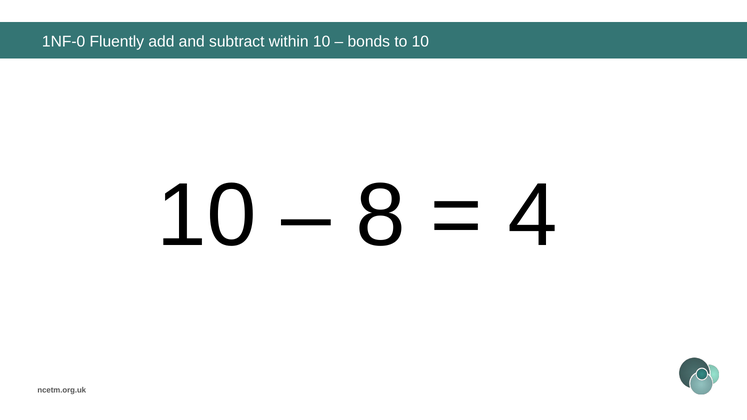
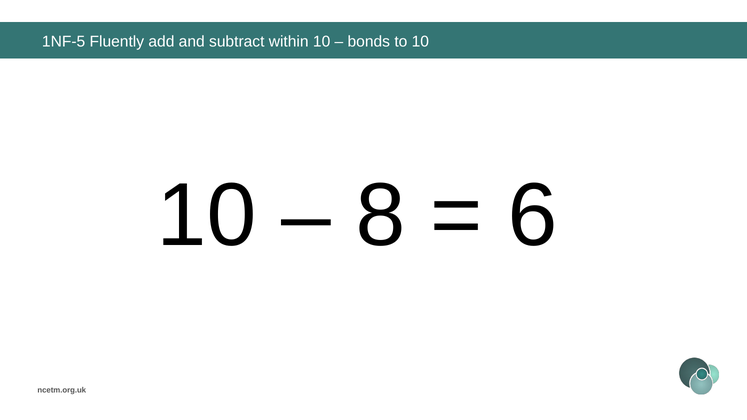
1NF-0: 1NF-0 -> 1NF-5
4: 4 -> 6
